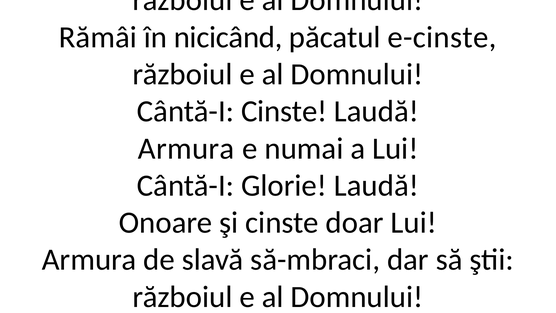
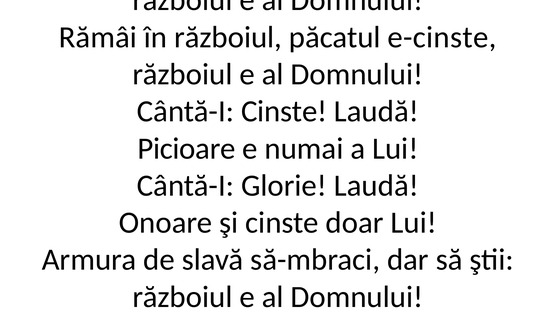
în nicicând: nicicând -> războiul
Armura at (186, 148): Armura -> Picioare
